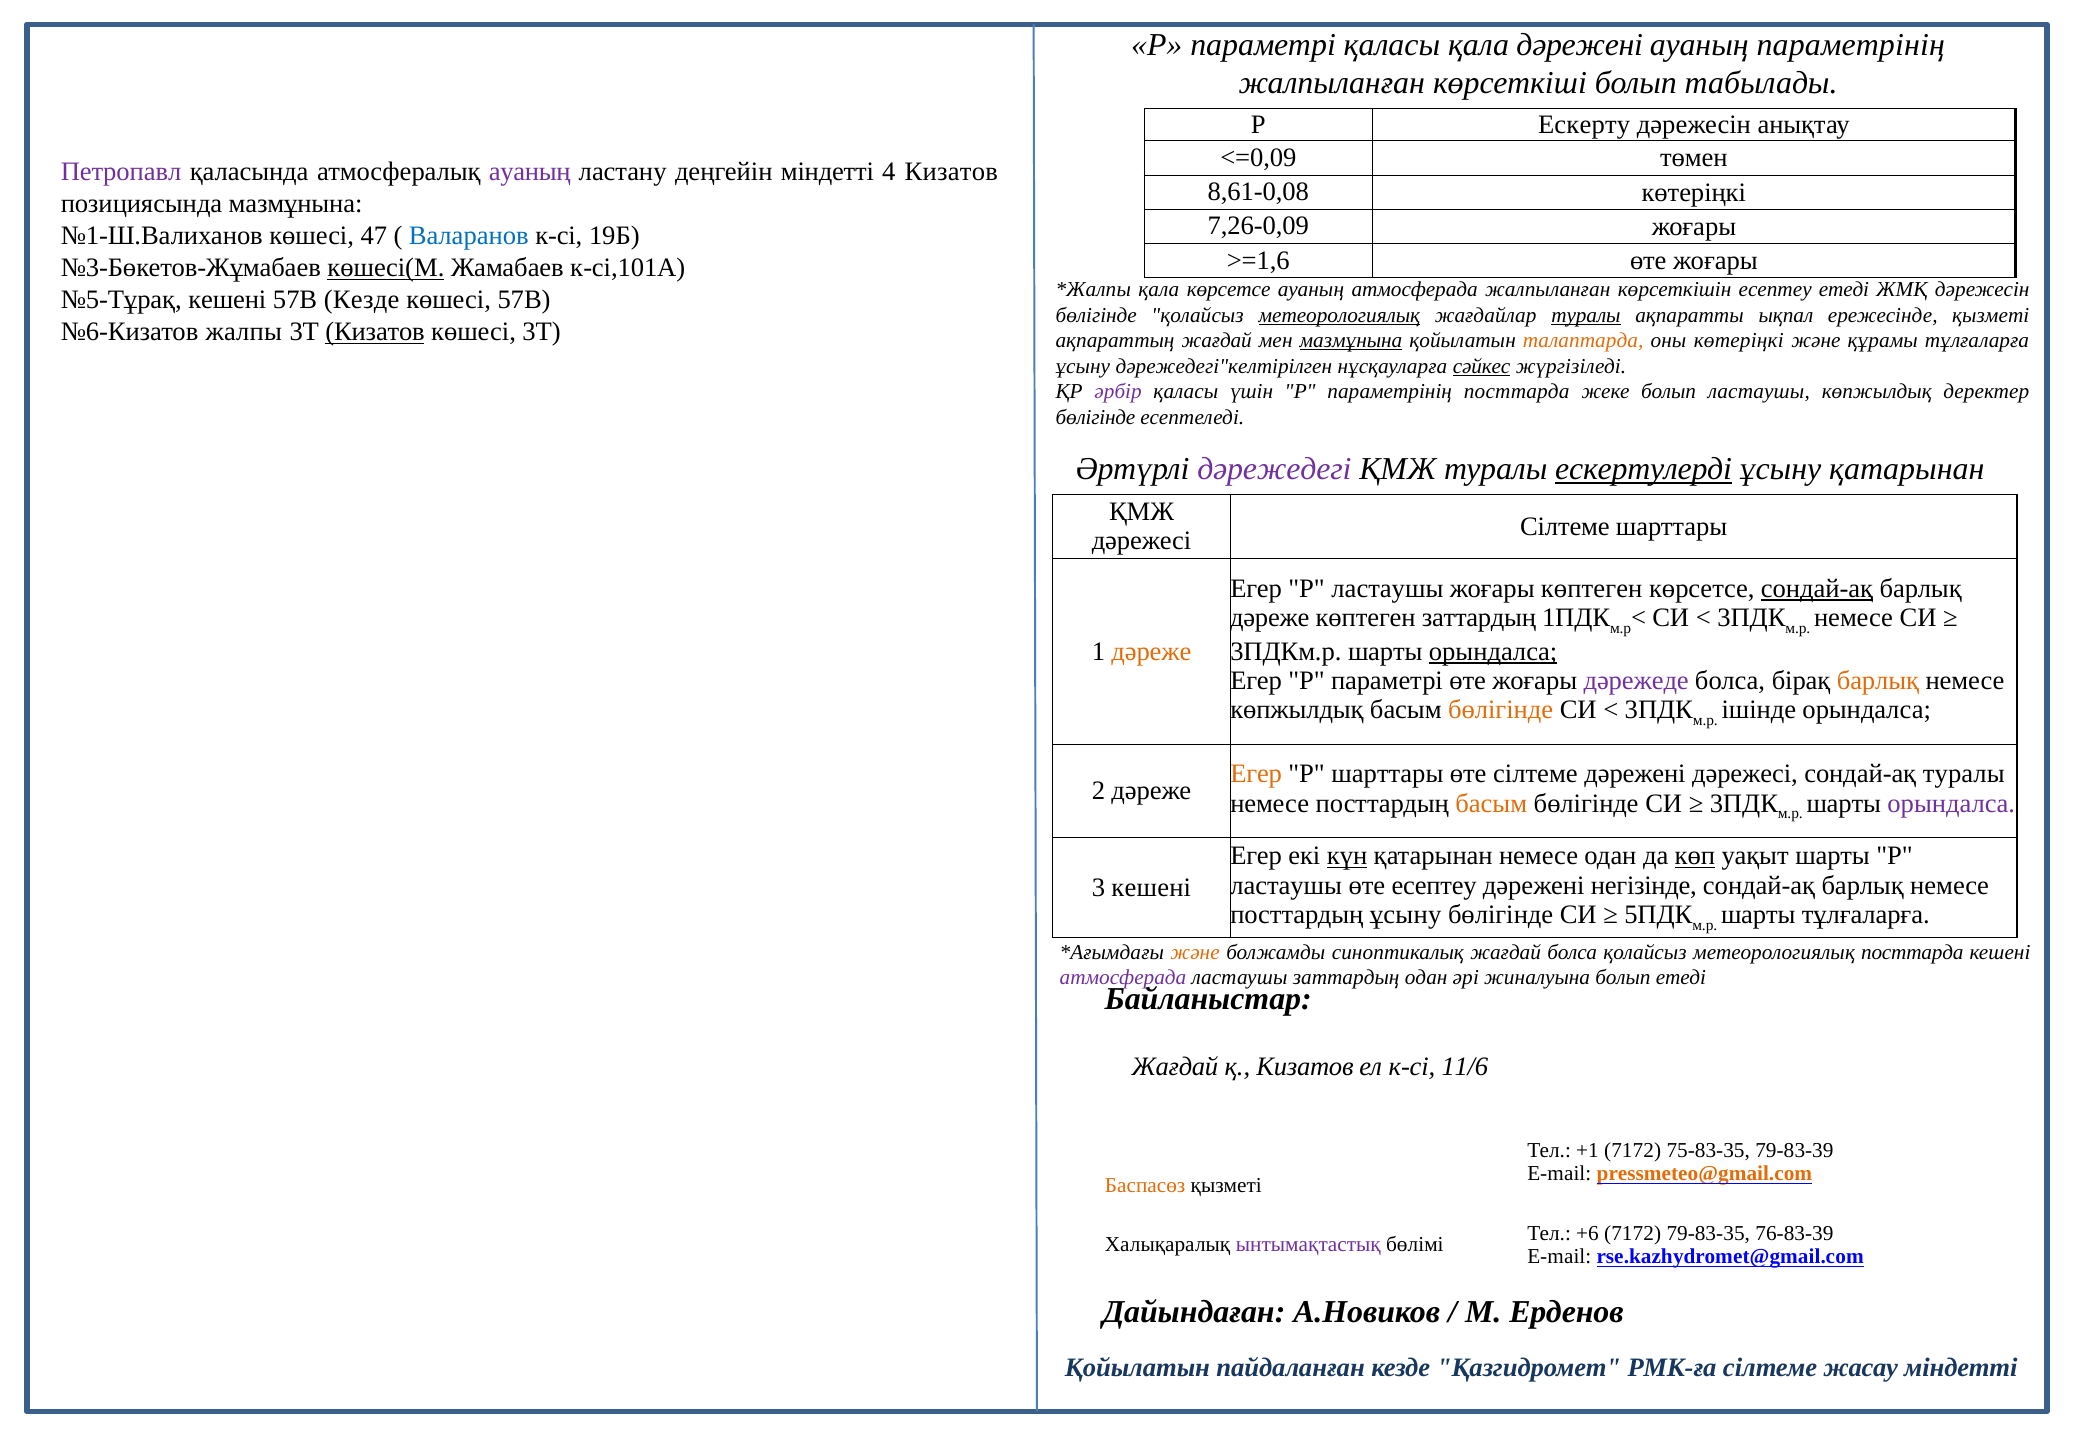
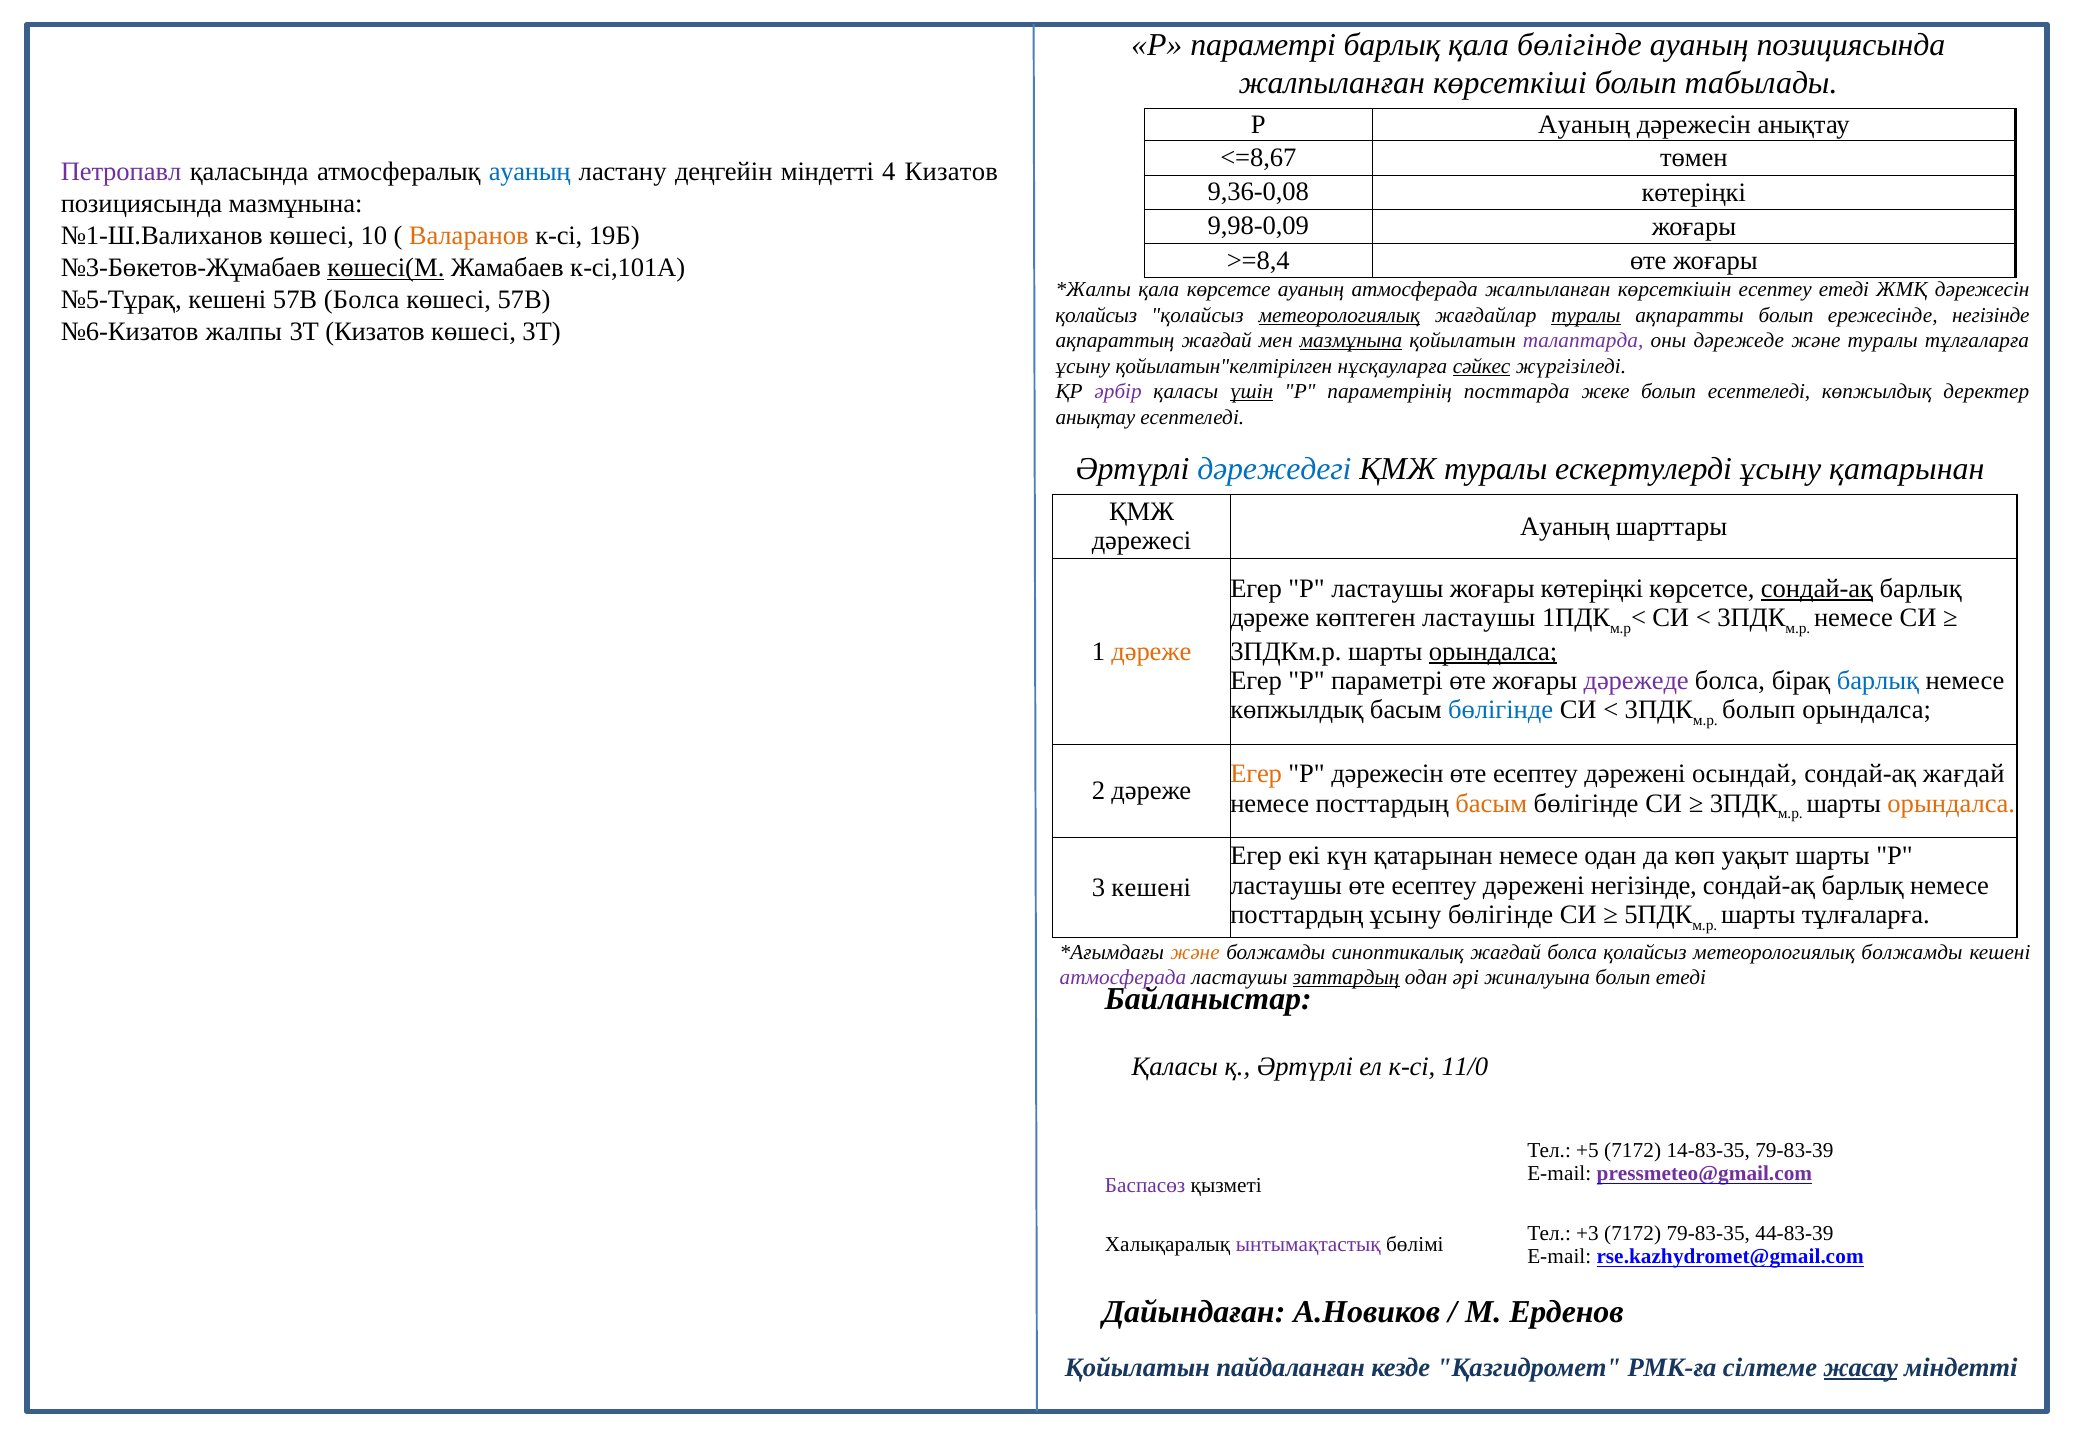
параметрі қаласы: қаласы -> барлық
қала дәрежені: дәрежені -> бөлігінде
ауаның параметрінің: параметрінің -> позициясында
Р Ескерту: Ескерту -> Ауаның
<=0,09: <=0,09 -> <=8,67
ауаның at (530, 172) colour: purple -> blue
8,61-0,08: 8,61-0,08 -> 9,36-0,08
7,26-0,09: 7,26-0,09 -> 9,98-0,09
47: 47 -> 10
Валаранов colour: blue -> orange
>=1,6: >=1,6 -> >=8,4
57В Кезде: Кезде -> Болса
бөлігінде at (1096, 315): бөлігінде -> қолайсыз
ақпаратты ықпал: ықпал -> болып
ережесінде қызметі: қызметі -> негізінде
Кизатов at (375, 332) underline: present -> none
талаптарда colour: orange -> purple
оны көтеріңкі: көтеріңкі -> дәрежеде
және құрамы: құрамы -> туралы
дәрежедегі"келтірілген: дәрежедегі"келтірілген -> қойылатын"келтірілген
үшін underline: none -> present
болып ластаушы: ластаушы -> есептеледі
бөлігінде at (1095, 417): бөлігінде -> анықтау
дәрежедегі colour: purple -> blue
ескертулерді underline: present -> none
Сілтеме at (1565, 526): Сілтеме -> Ауаның
жоғары көптеген: көптеген -> көтеріңкі
көптеген заттардың: заттардың -> ластаушы
барлық at (1878, 681) colour: orange -> blue
бөлігінде at (1501, 710) colour: orange -> blue
ішінде at (1759, 710): ішінде -> болып
Р шарттары: шарттары -> дәрежесін
сілтеме at (1535, 774): сілтеме -> есептеу
дәрежені дәрежесі: дәрежесі -> осындай
сондай-ақ туралы: туралы -> жағдай
орындалса at (1951, 803) colour: purple -> orange
күн underline: present -> none
көп underline: present -> none
метеорологиялық посттарда: посттарда -> болжамды
заттардың at (1346, 977) underline: none -> present
Жағдай at (1175, 1066): Жағдай -> Қаласы
қ Кизатов: Кизатов -> Әртүрлі
11/6: 11/6 -> 11/0
+1: +1 -> +5
75-83-35: 75-83-35 -> 14-83-35
pressmeteo@gmail.com colour: orange -> purple
Баспасөз colour: orange -> purple
+6: +6 -> +3
76-83-39: 76-83-39 -> 44-83-39
жасау underline: none -> present
